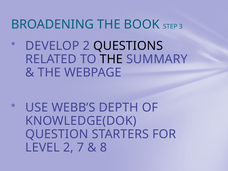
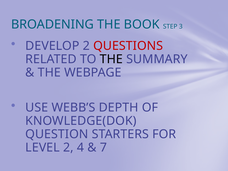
QUESTIONS colour: black -> red
7: 7 -> 4
8: 8 -> 7
